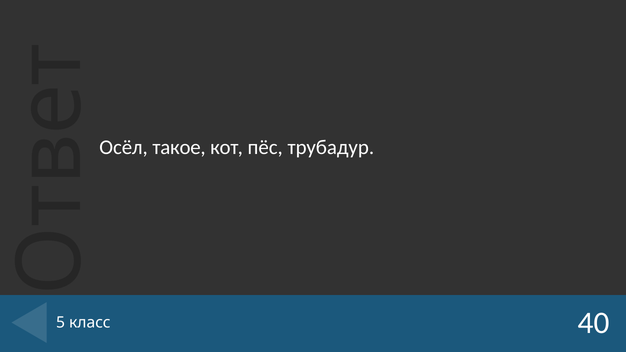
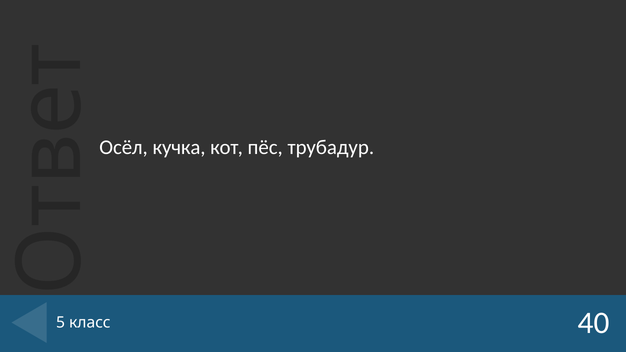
такое: такое -> кучка
